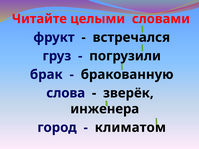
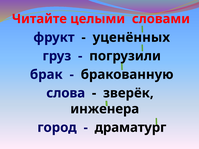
встречался: встречался -> уценённых
климатом: климатом -> драматург
